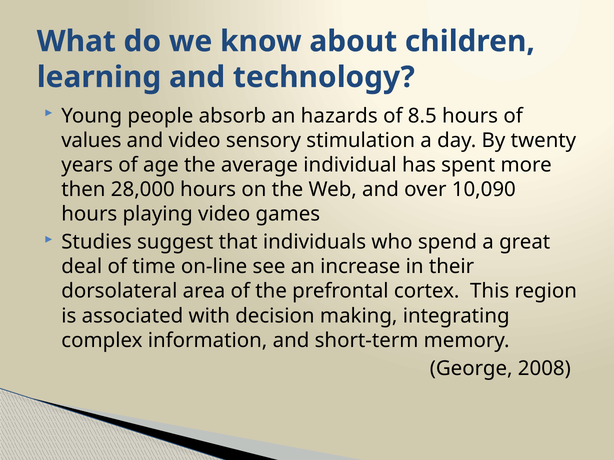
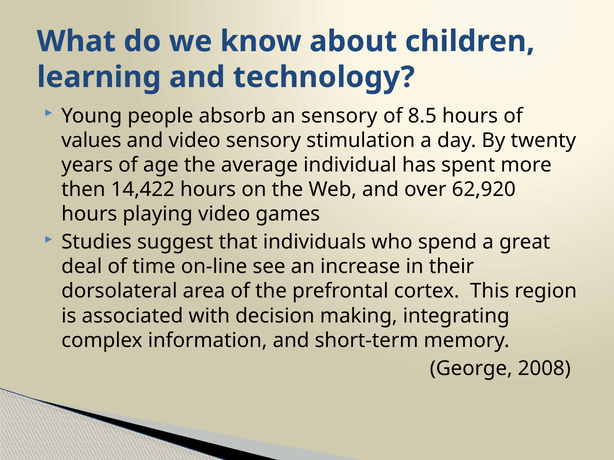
an hazards: hazards -> sensory
28,000: 28,000 -> 14,422
10,090: 10,090 -> 62,920
